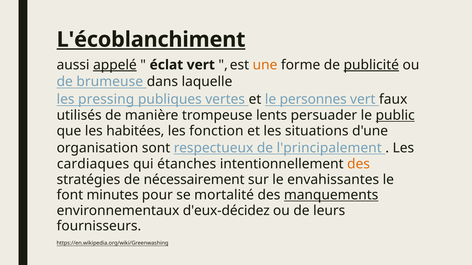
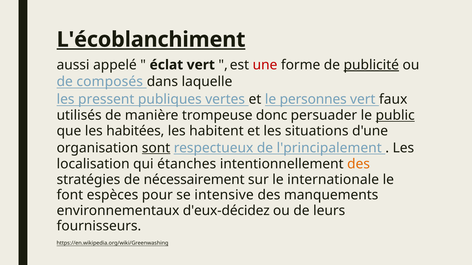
appelé underline: present -> none
une colour: orange -> red
brumeuse: brumeuse -> composés
pressing: pressing -> pressent
lents: lents -> donc
fonction: fonction -> habitent
sont underline: none -> present
cardiaques: cardiaques -> localisation
envahissantes: envahissantes -> internationale
minutes: minutes -> espèces
mortalité: mortalité -> intensive
manquements underline: present -> none
